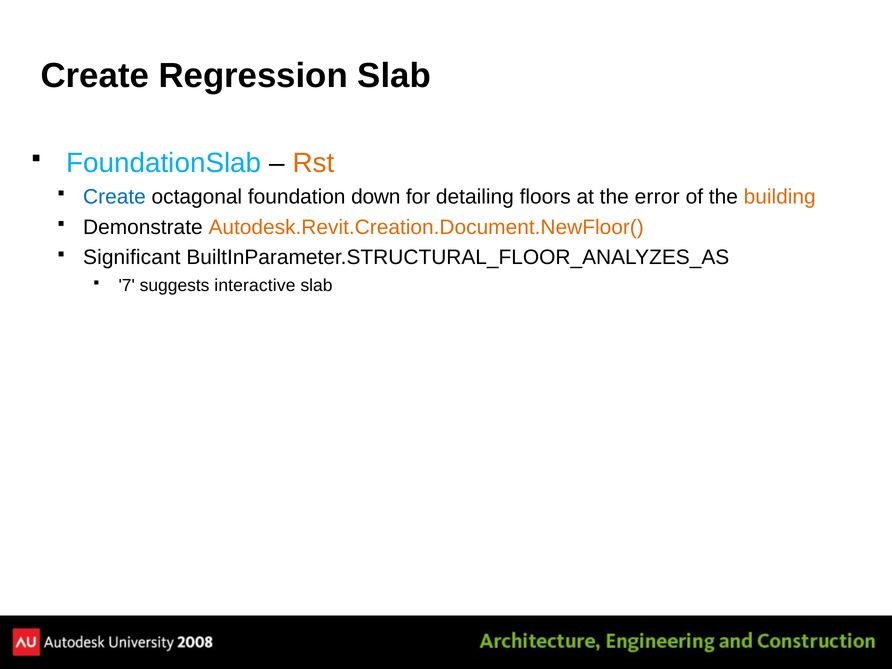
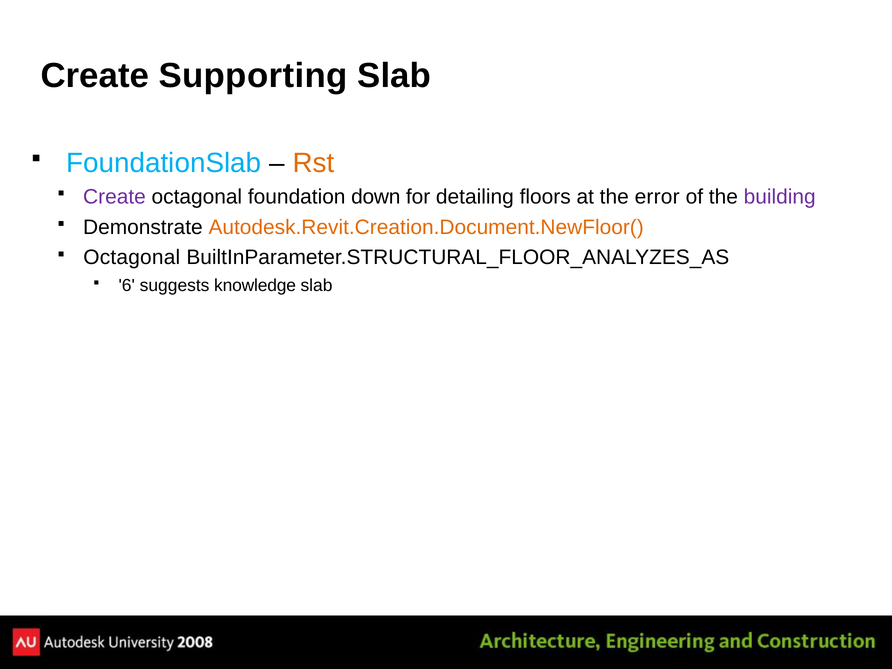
Regression: Regression -> Supporting
Create at (114, 197) colour: blue -> purple
building colour: orange -> purple
Significant at (132, 257): Significant -> Octagonal
7: 7 -> 6
interactive: interactive -> knowledge
